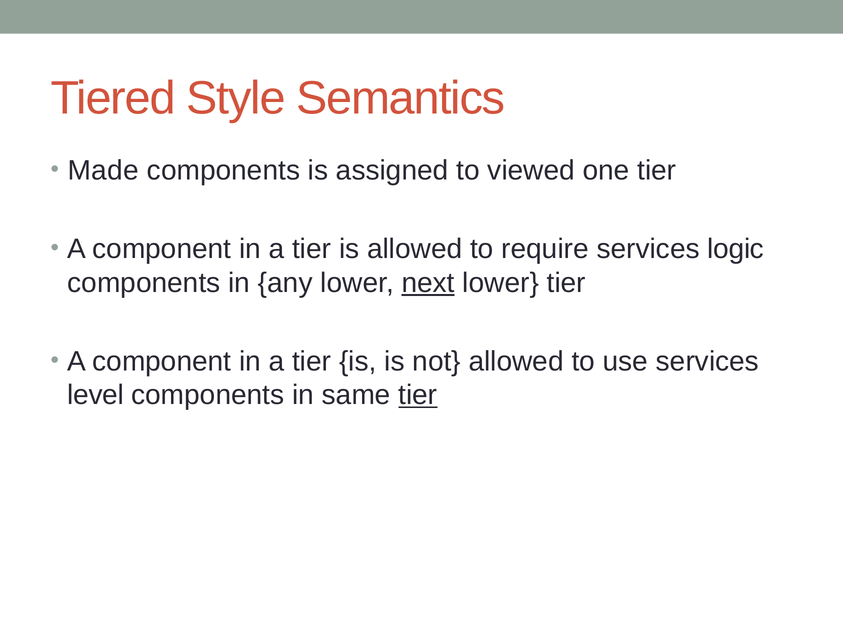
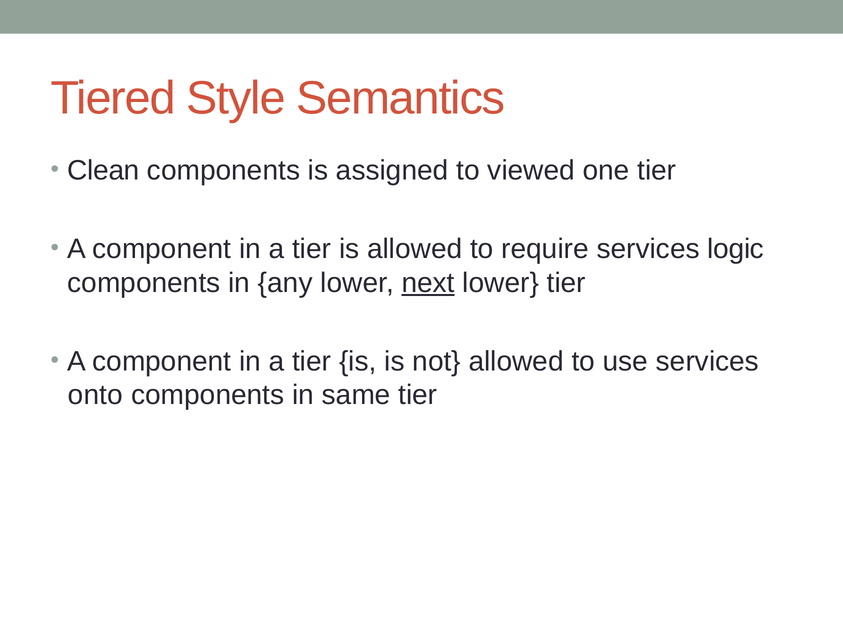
Made: Made -> Clean
level: level -> onto
tier at (418, 395) underline: present -> none
